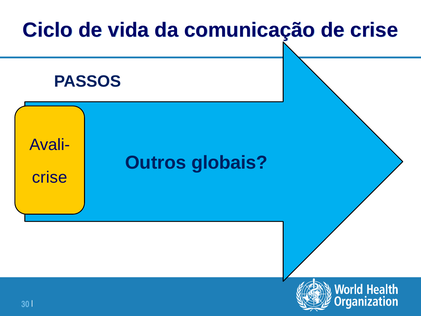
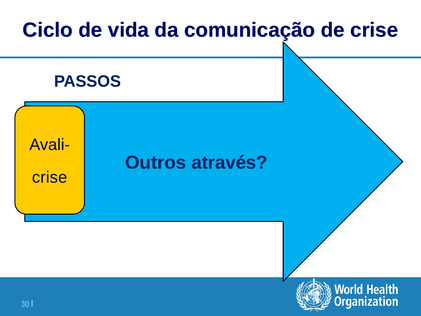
globais: globais -> através
